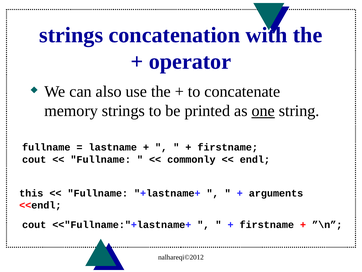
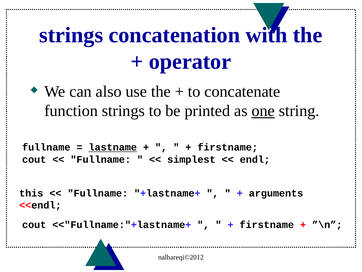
memory: memory -> function
lastname underline: none -> present
commonly: commonly -> simplest
